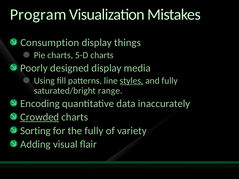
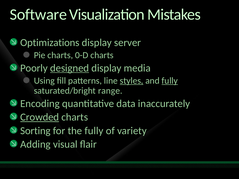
Program: Program -> Software
Consumption: Consumption -> Optimizations
things: things -> server
5-D: 5-D -> 0-D
designed underline: none -> present
fully at (170, 81) underline: none -> present
